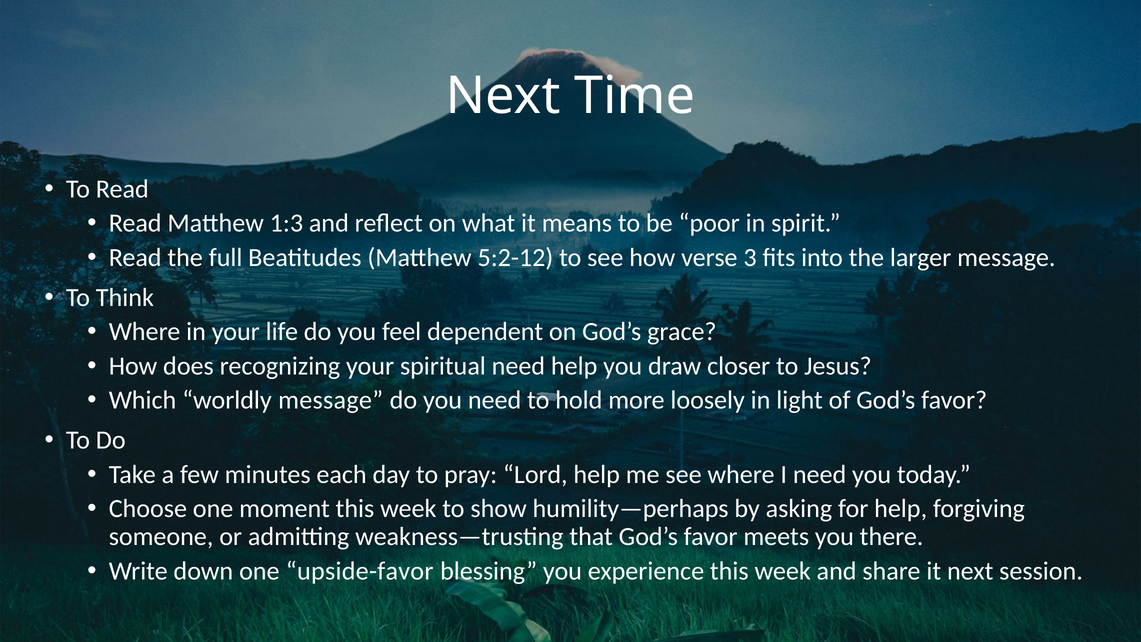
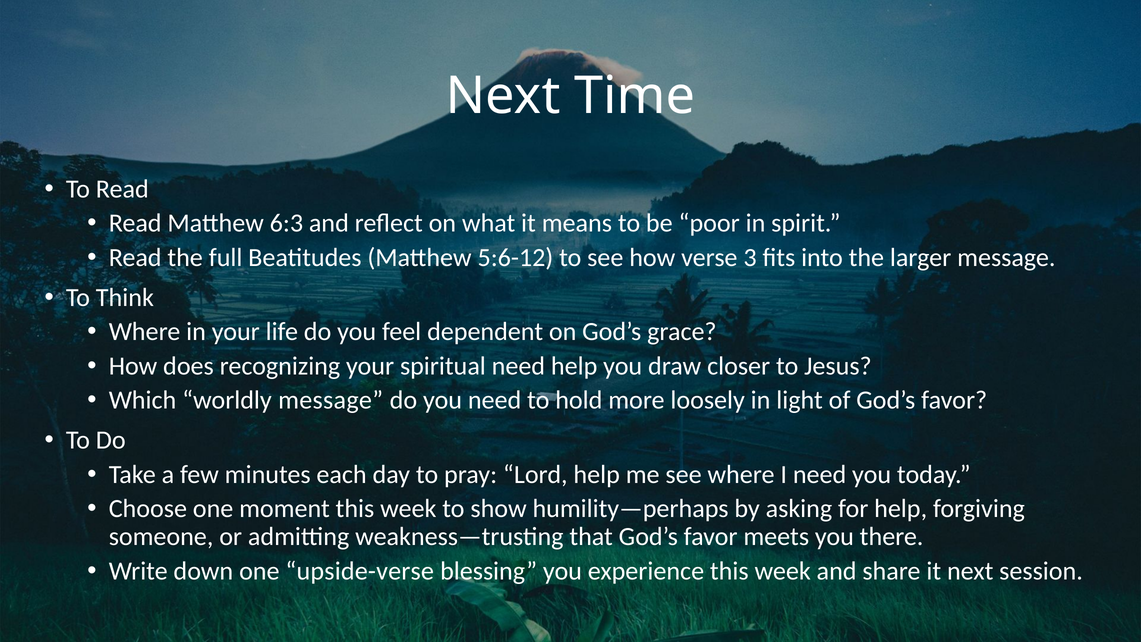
1:3: 1:3 -> 6:3
5:2-12: 5:2-12 -> 5:6-12
upside-favor: upside-favor -> upside-verse
